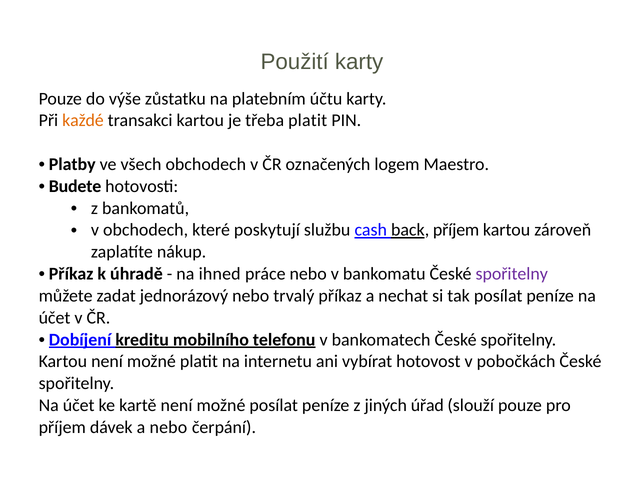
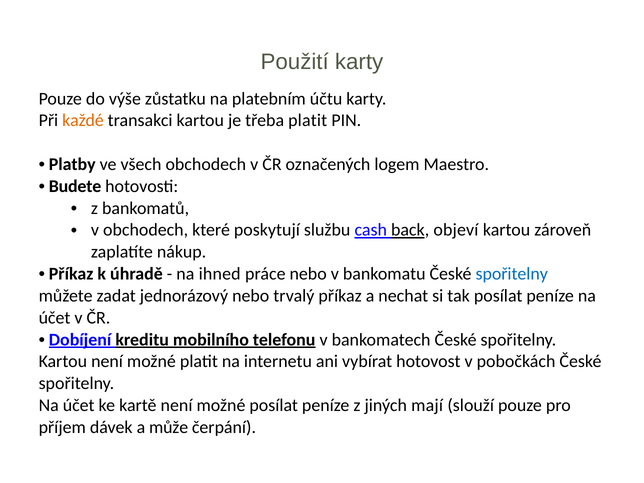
back příjem: příjem -> objeví
spořitelny at (512, 274) colour: purple -> blue
úřad: úřad -> mají
a nebo: nebo -> může
